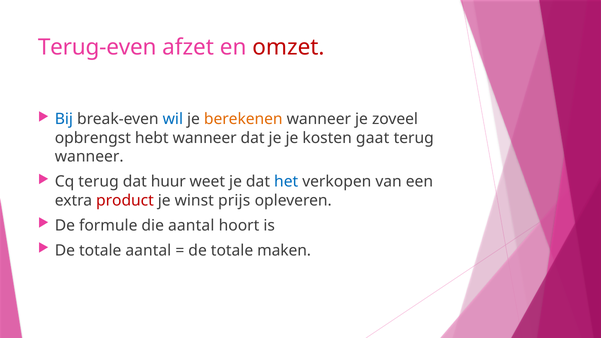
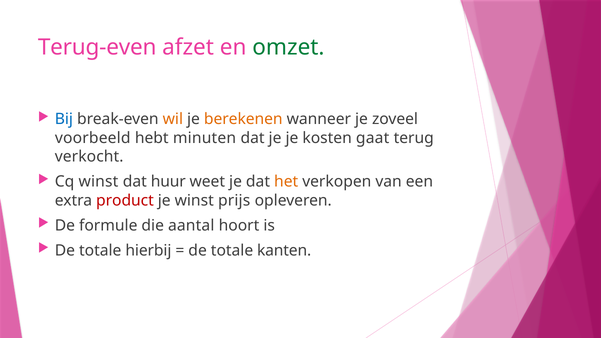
omzet colour: red -> green
wil colour: blue -> orange
opbrengst: opbrengst -> voorbeeld
hebt wanneer: wanneer -> minuten
wanneer at (89, 157): wanneer -> verkocht
Cq terug: terug -> winst
het colour: blue -> orange
totale aantal: aantal -> hierbij
maken: maken -> kanten
